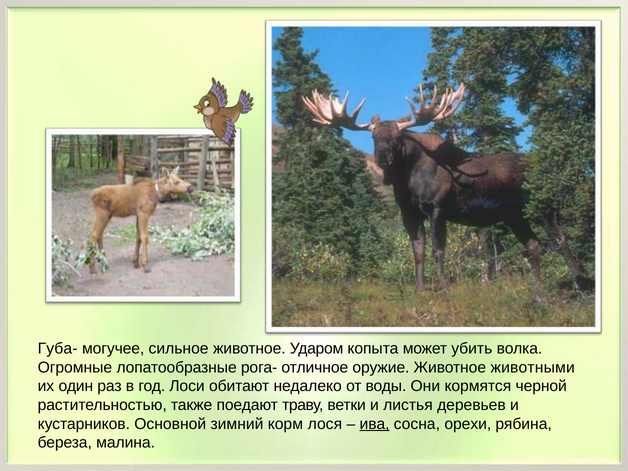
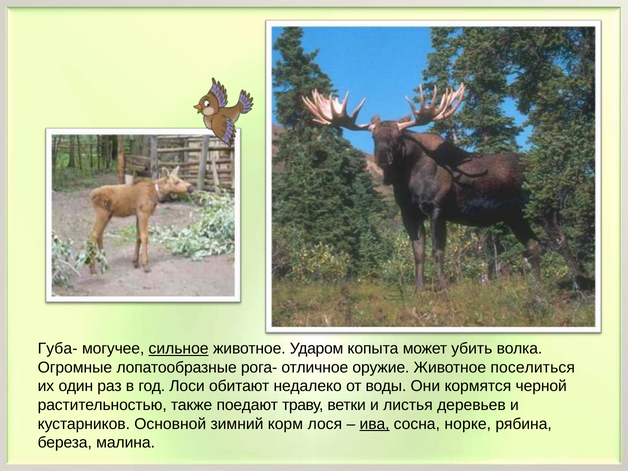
сильное underline: none -> present
животными: животными -> поселиться
орехи: орехи -> норке
